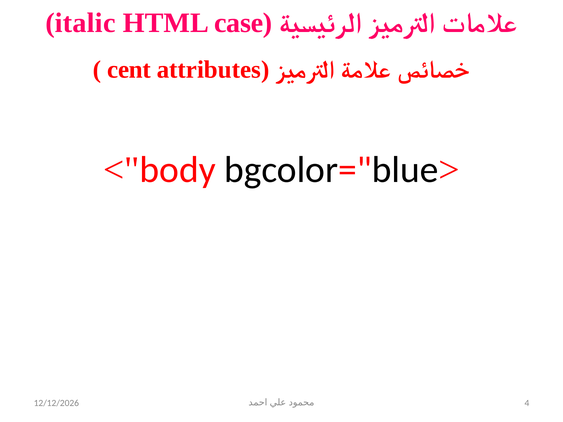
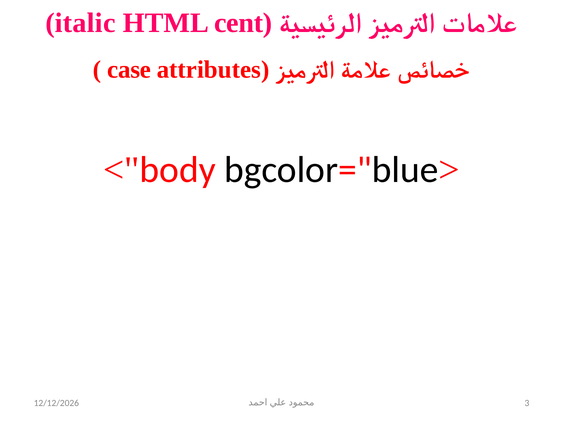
case: case -> cent
cent: cent -> case
4: 4 -> 3
